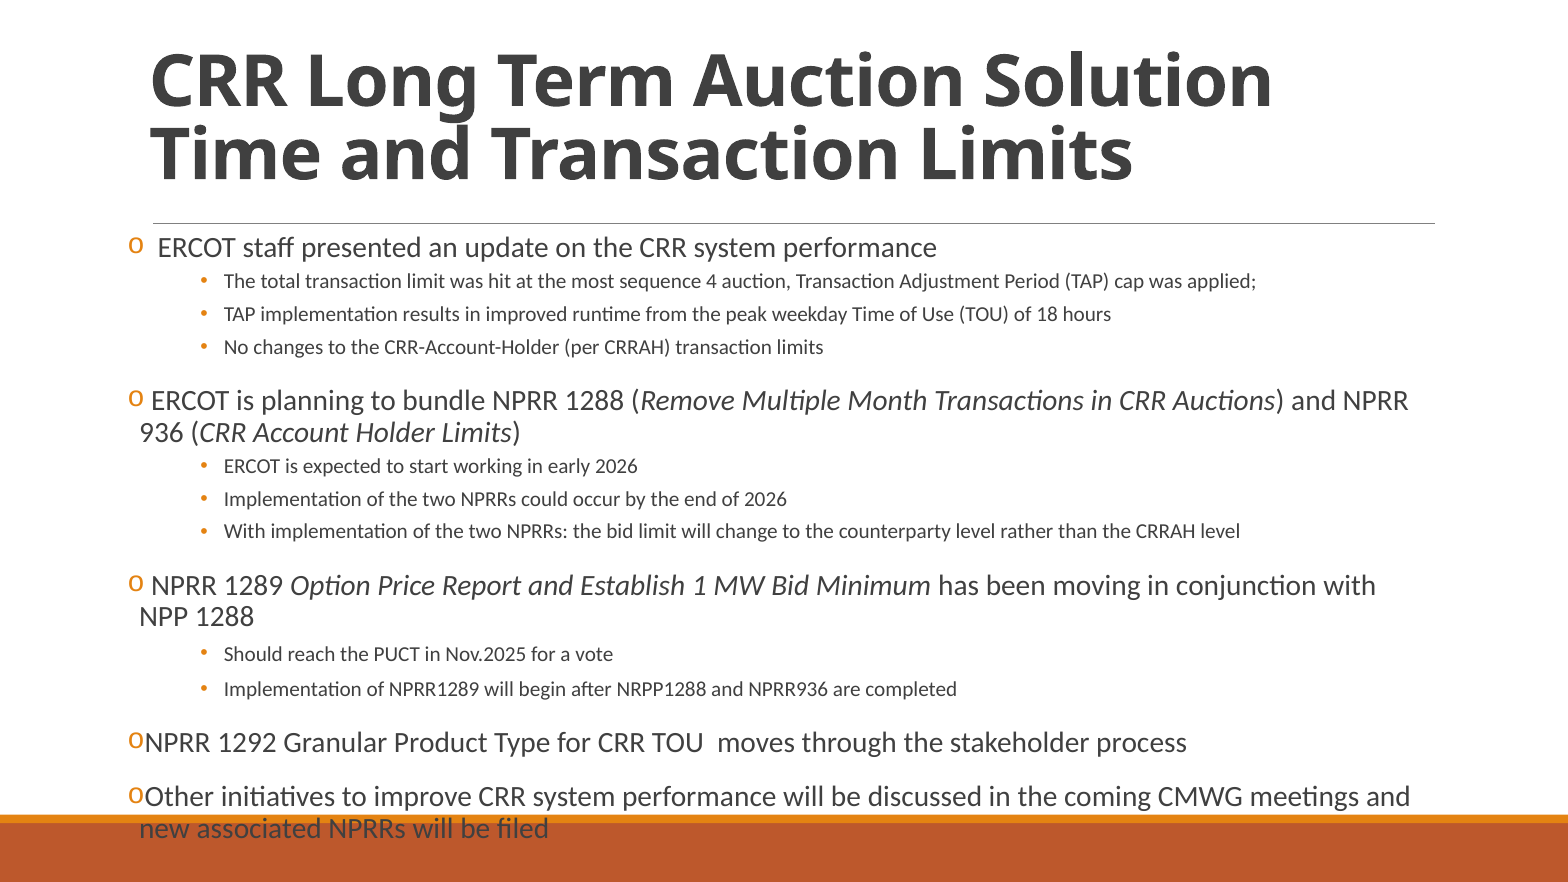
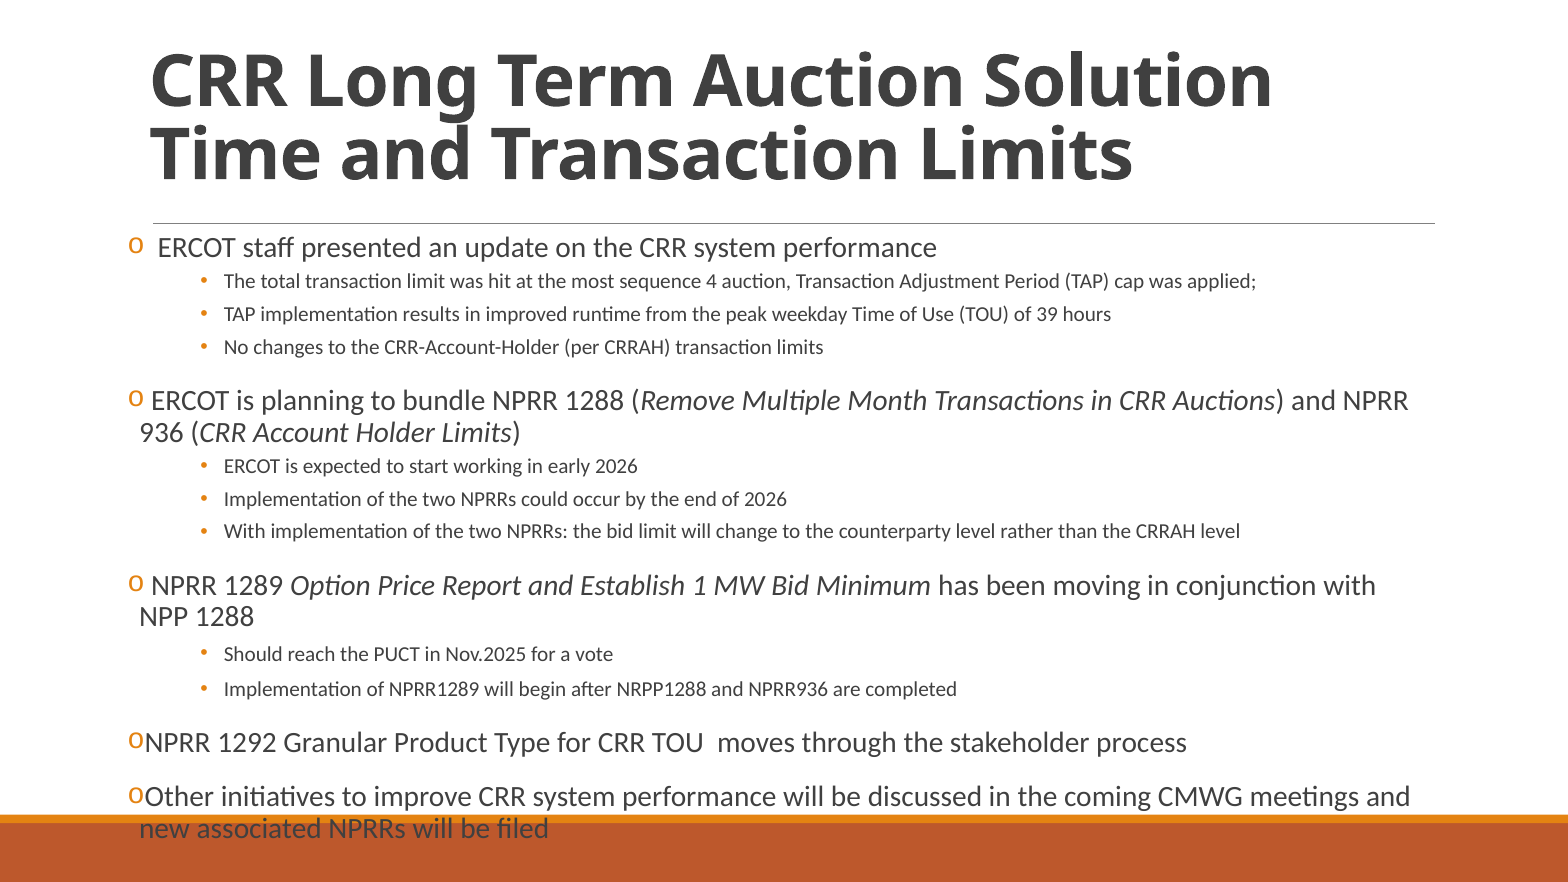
18: 18 -> 39
